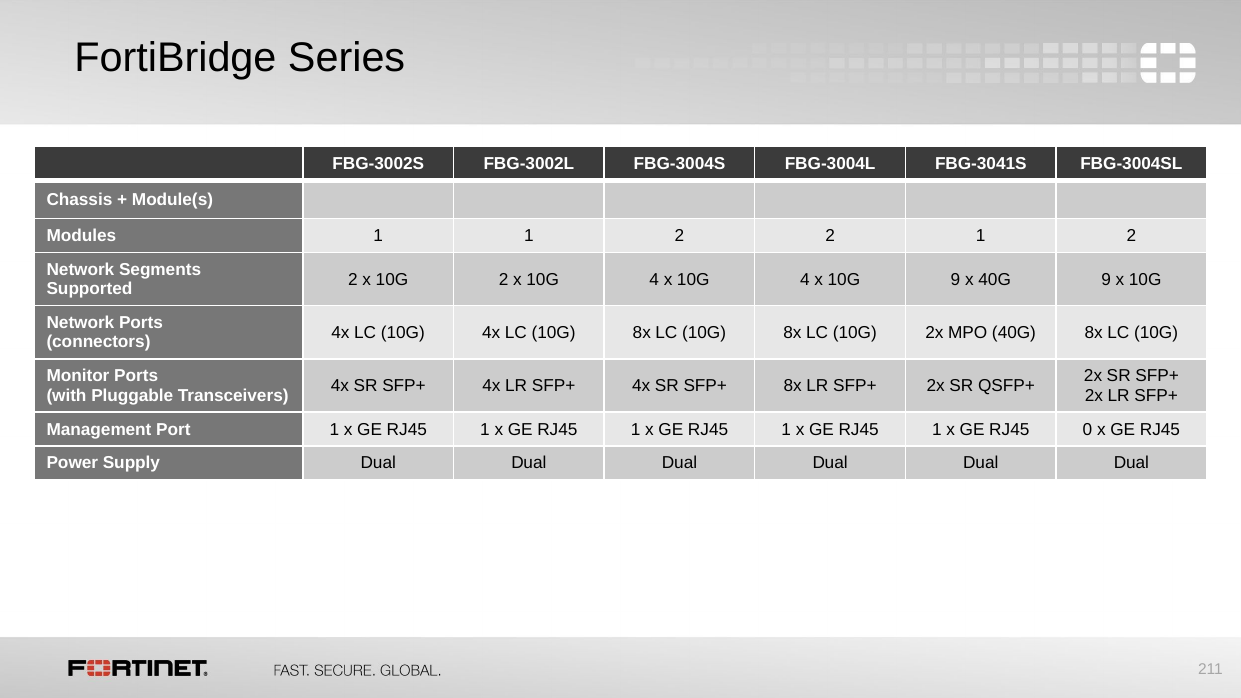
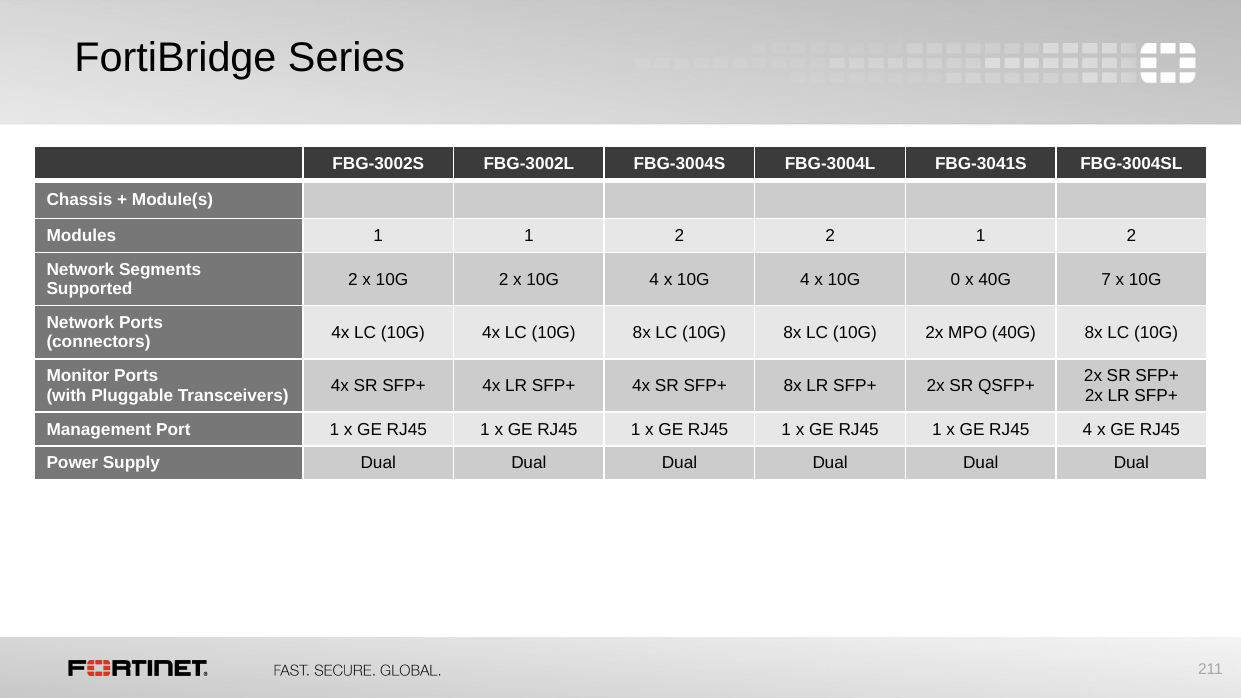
10G 9: 9 -> 0
40G 9: 9 -> 7
RJ45 0: 0 -> 4
